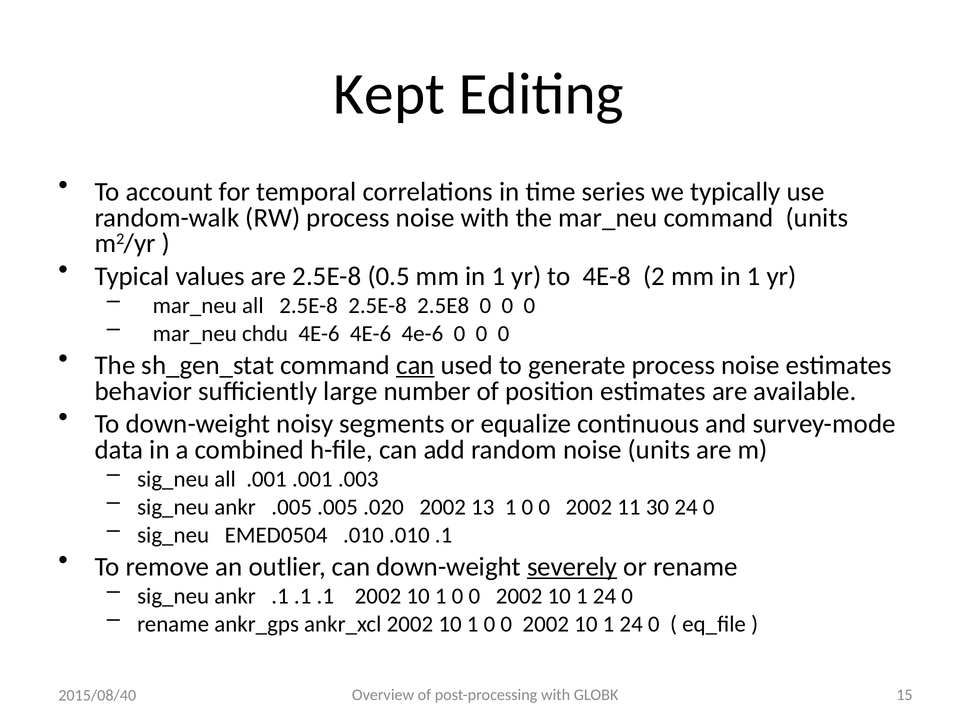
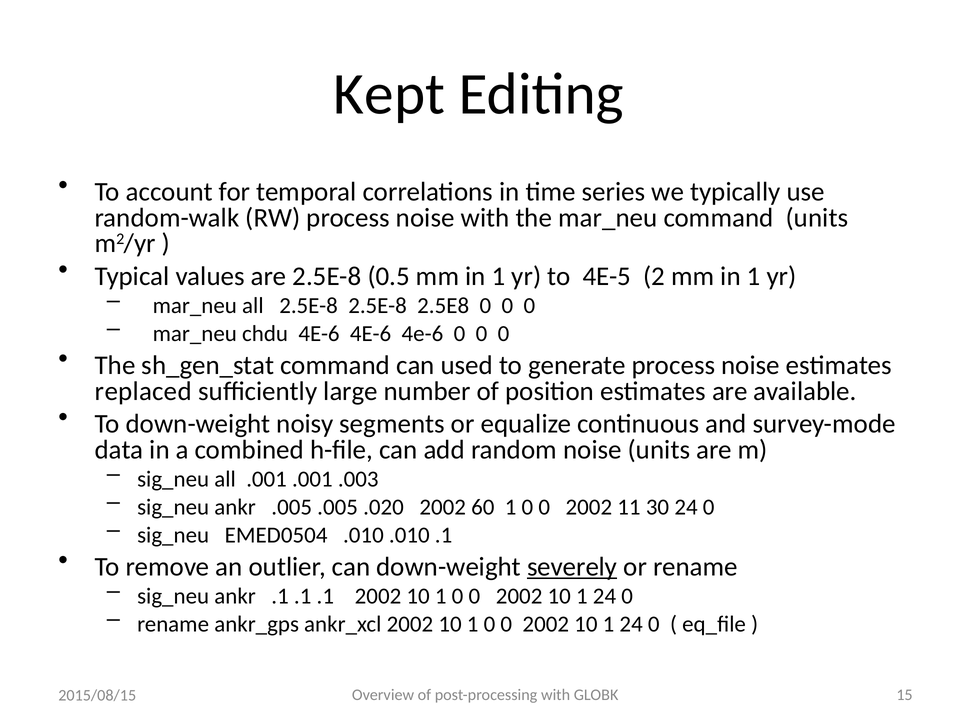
4E-8: 4E-8 -> 4E-5
can at (415, 365) underline: present -> none
behavior: behavior -> replaced
13: 13 -> 60
2015/08/40: 2015/08/40 -> 2015/08/15
